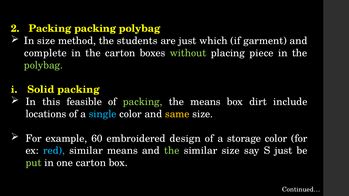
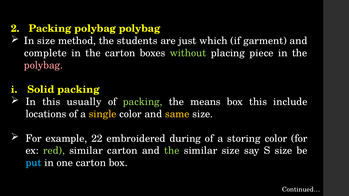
Packing packing: packing -> polybag
polybag at (43, 65) colour: light green -> pink
feasible: feasible -> usually
box dirt: dirt -> this
single colour: light blue -> yellow
60: 60 -> 22
design: design -> during
storage: storage -> storing
red colour: light blue -> light green
similar means: means -> carton
S just: just -> size
put colour: light green -> light blue
